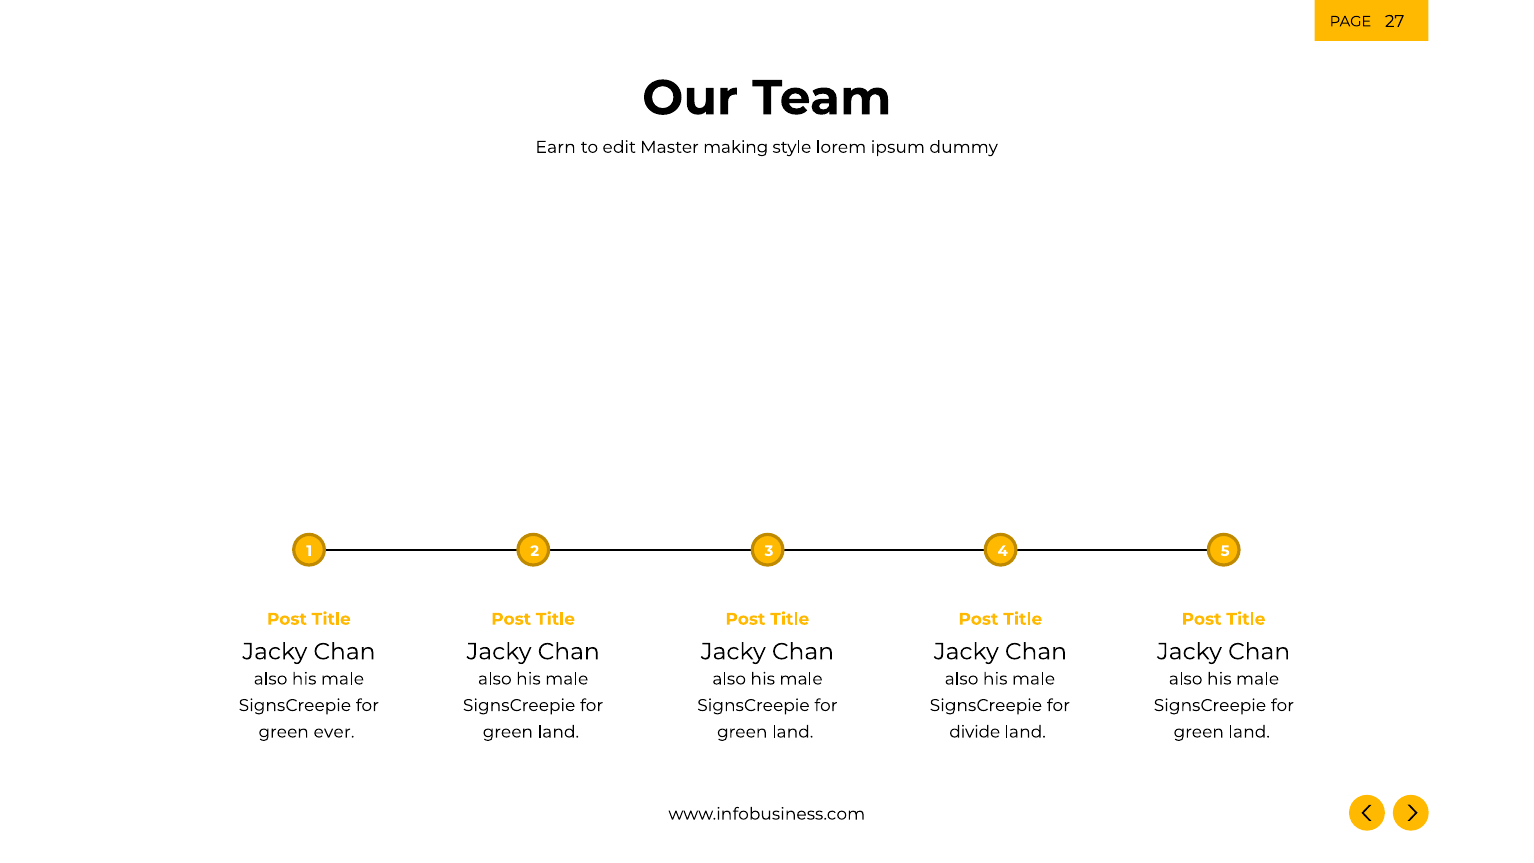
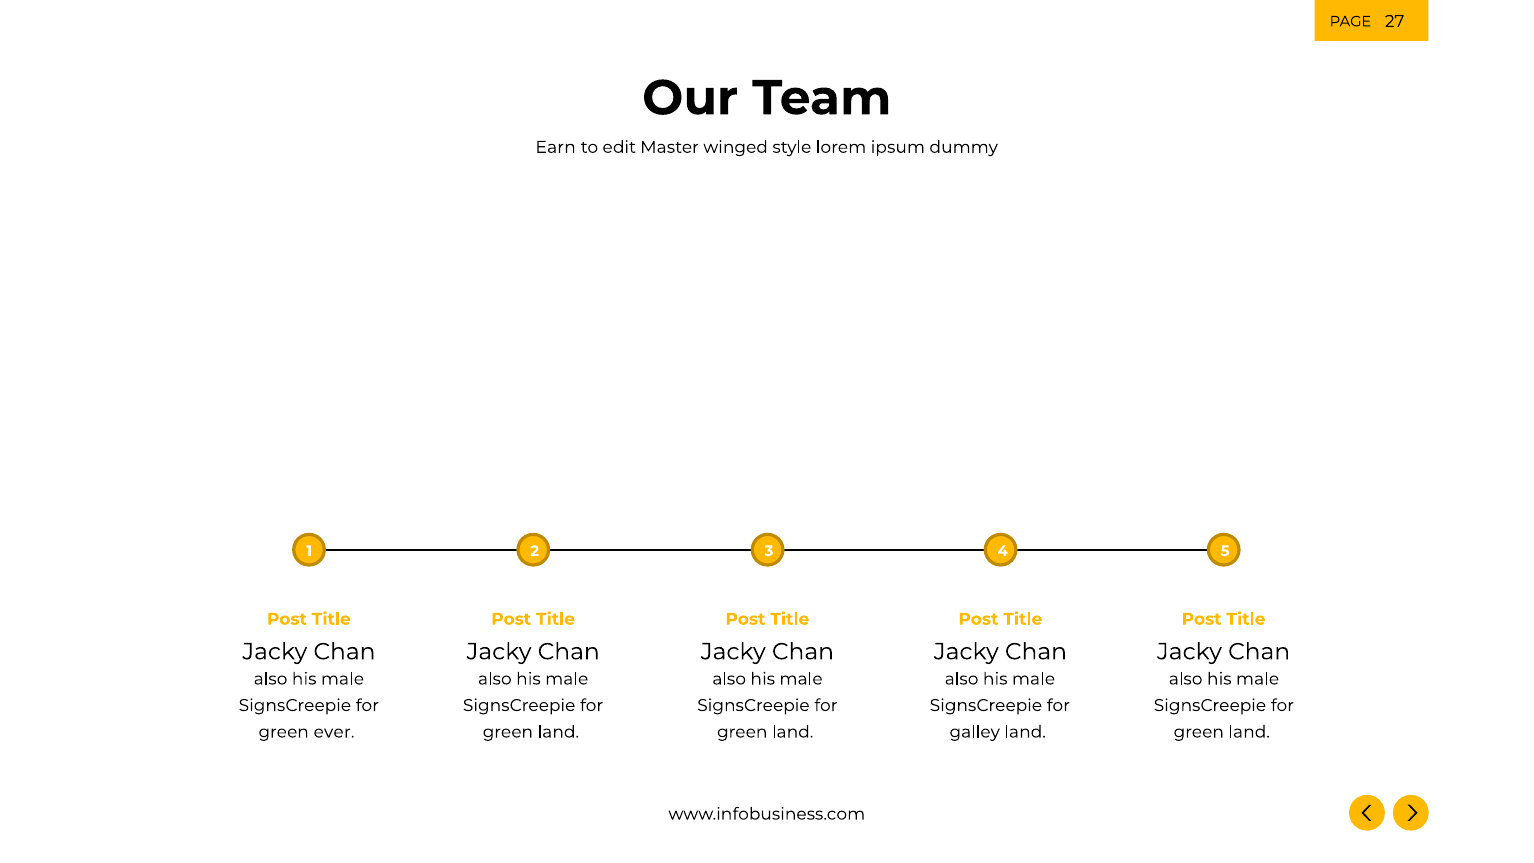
making: making -> winged
divide: divide -> galley
